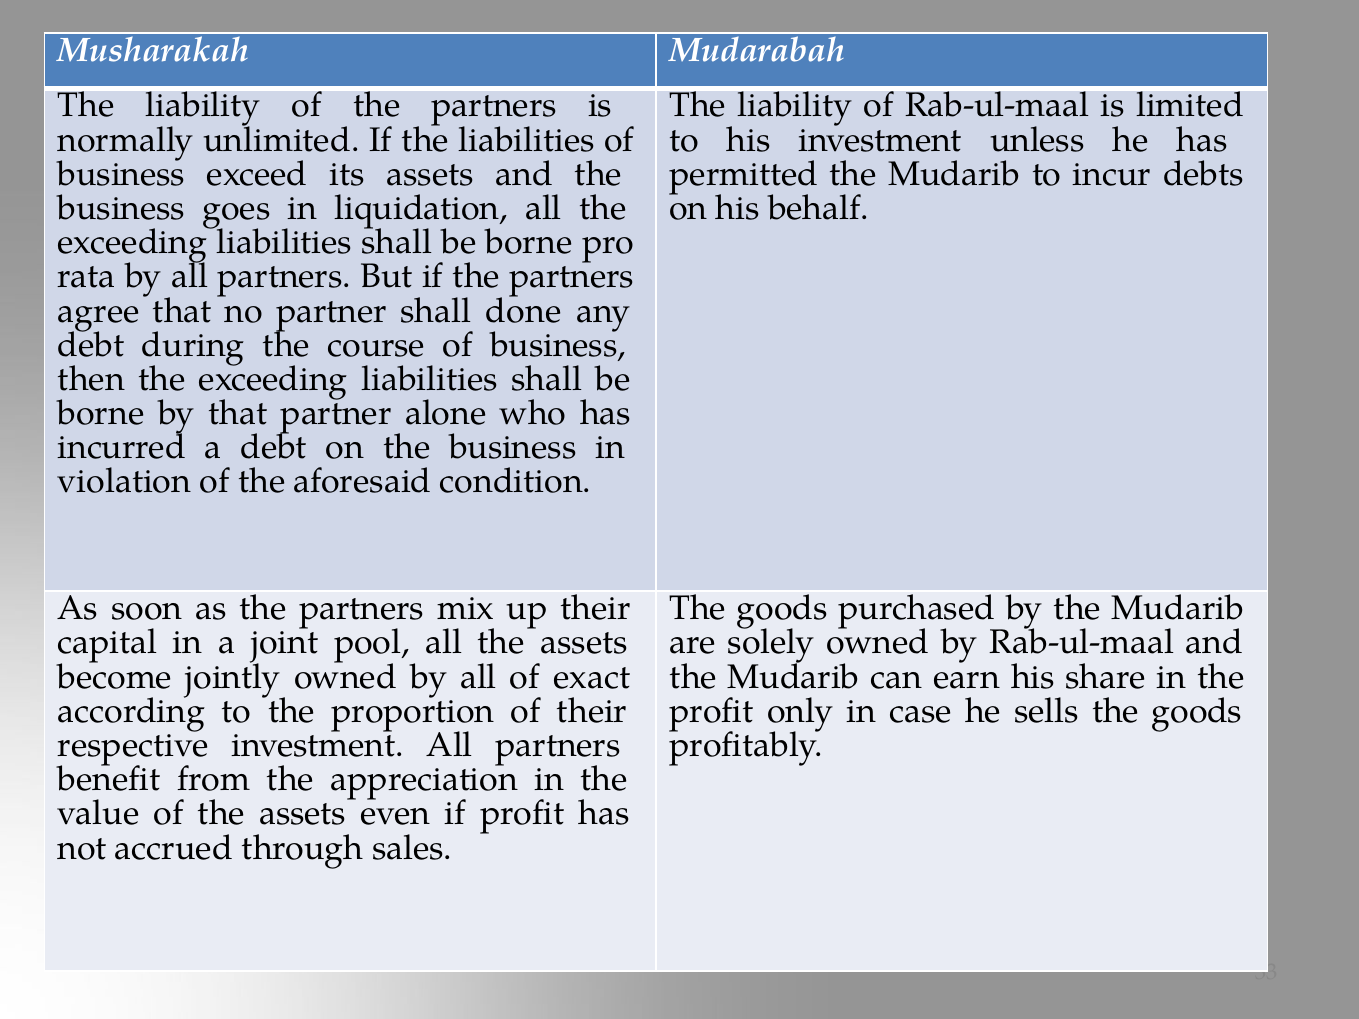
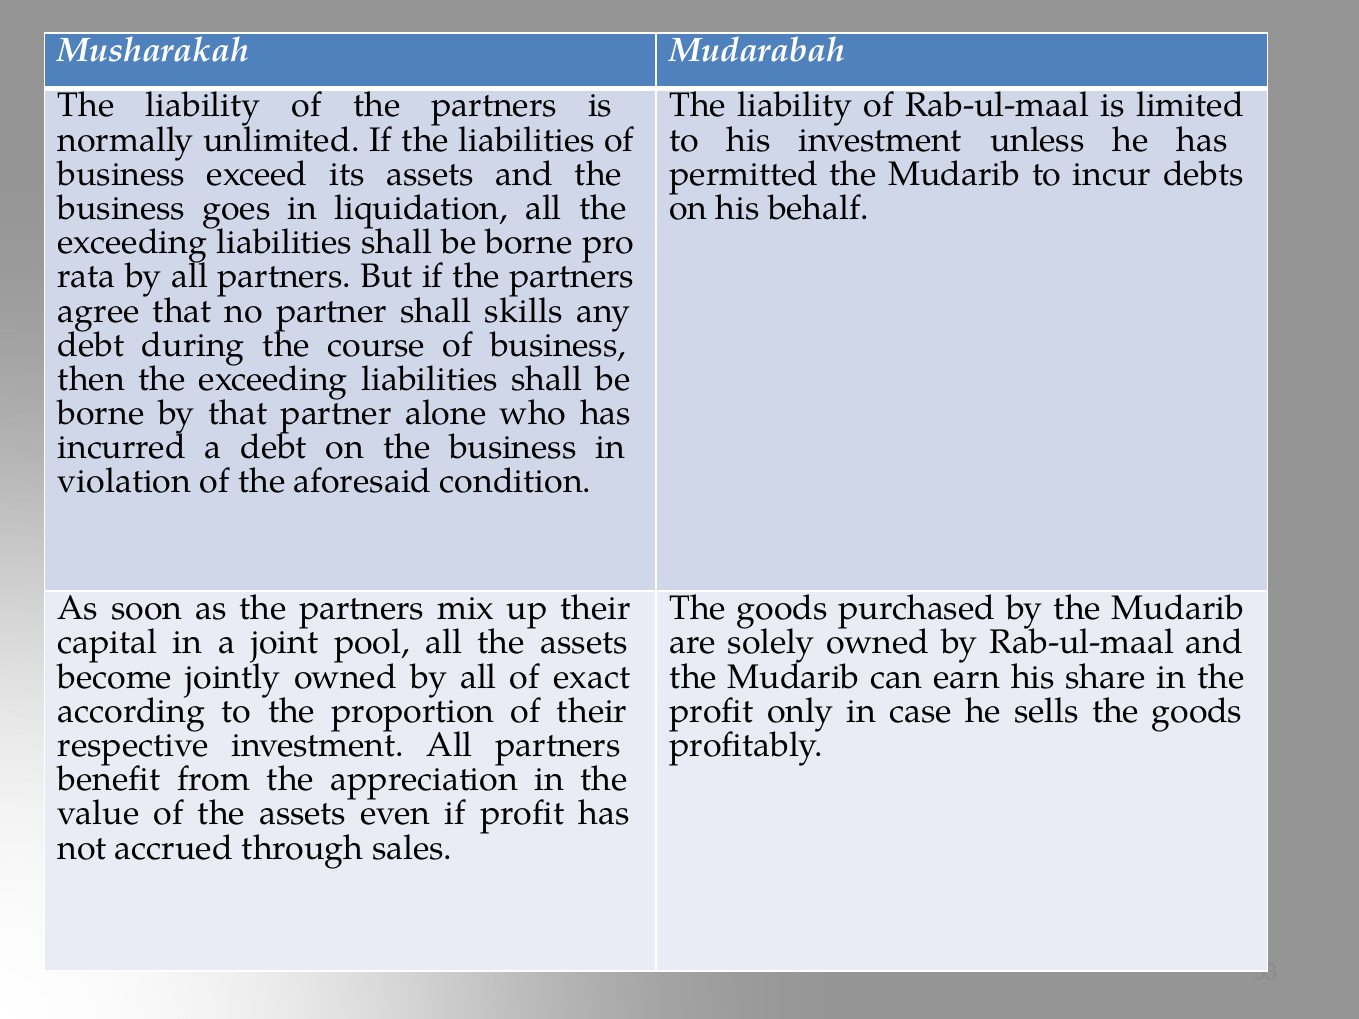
done: done -> skills
